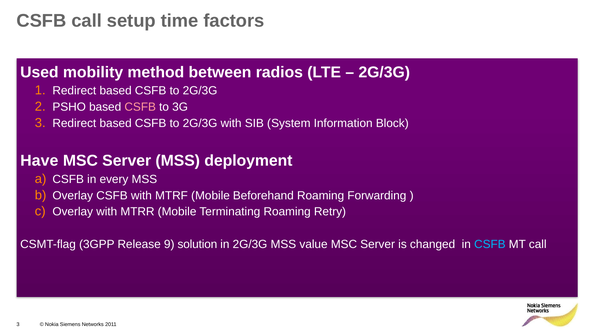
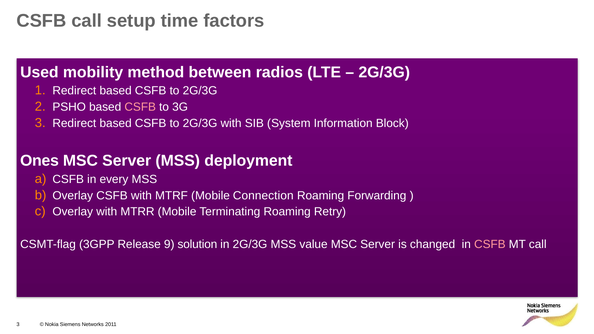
Have: Have -> Ones
Beforehand: Beforehand -> Connection
CSFB at (490, 244) colour: light blue -> pink
